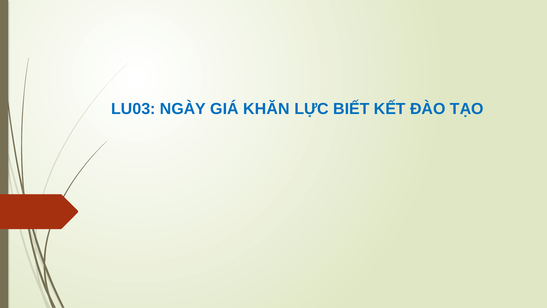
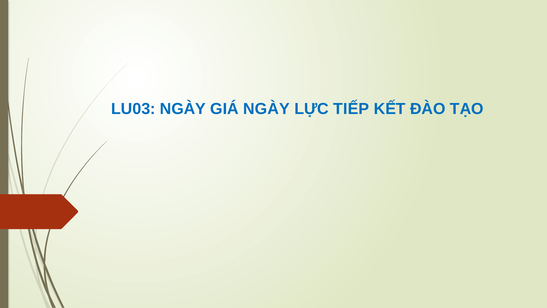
GIÁ KHĂN: KHĂN -> NGÀY
BIẾT: BIẾT -> TIẾP
